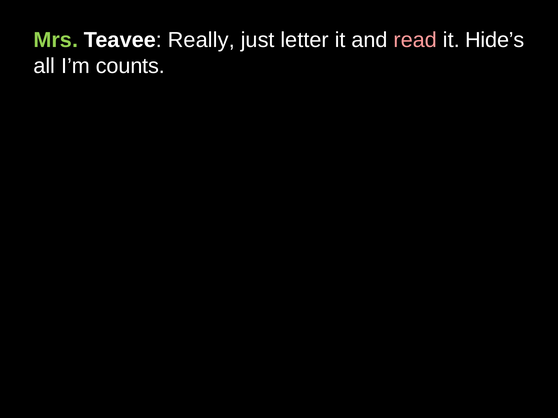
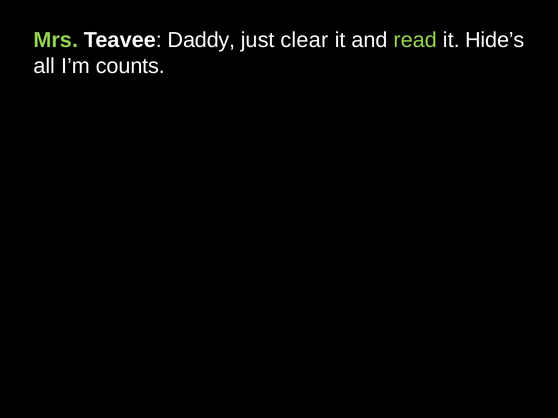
Really: Really -> Daddy
letter: letter -> clear
read colour: pink -> light green
